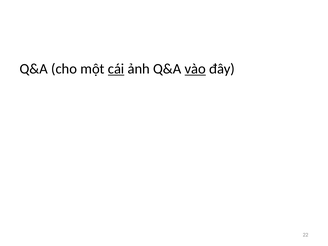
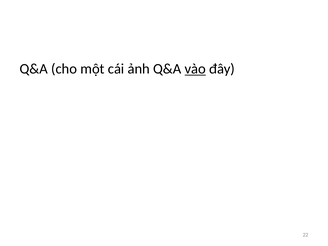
cái underline: present -> none
